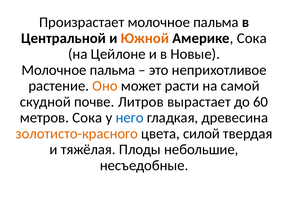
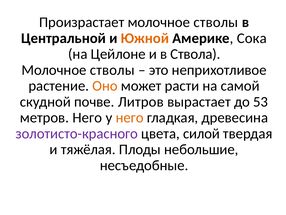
Произрастает молочное пальма: пальма -> стволы
Новые: Новые -> Ствола
пальма at (112, 70): пальма -> стволы
60: 60 -> 53
метров Сока: Сока -> Него
него at (130, 117) colour: blue -> orange
золотисто-красного colour: orange -> purple
